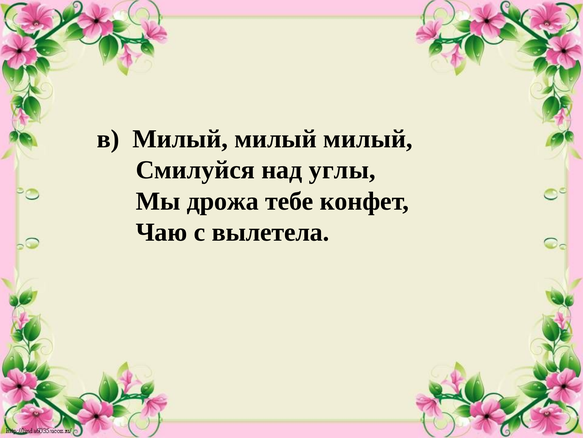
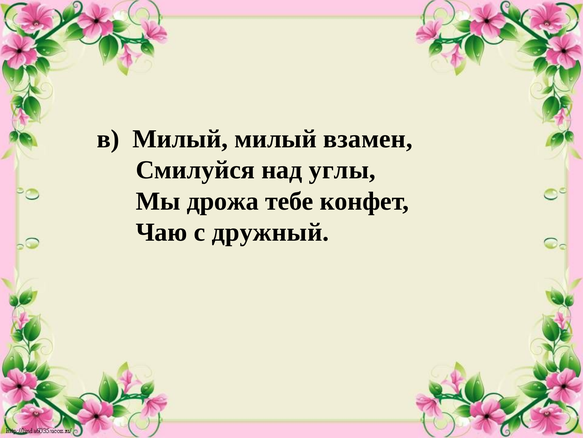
Милый милый милый: милый -> взамен
вылетела: вылетела -> дружный
